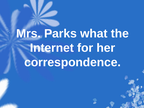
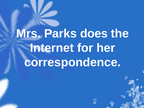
what: what -> does
